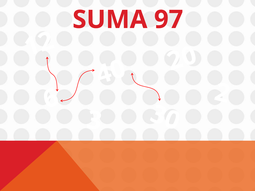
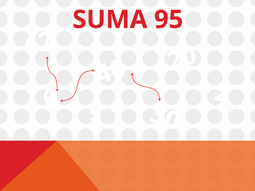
97: 97 -> 95
